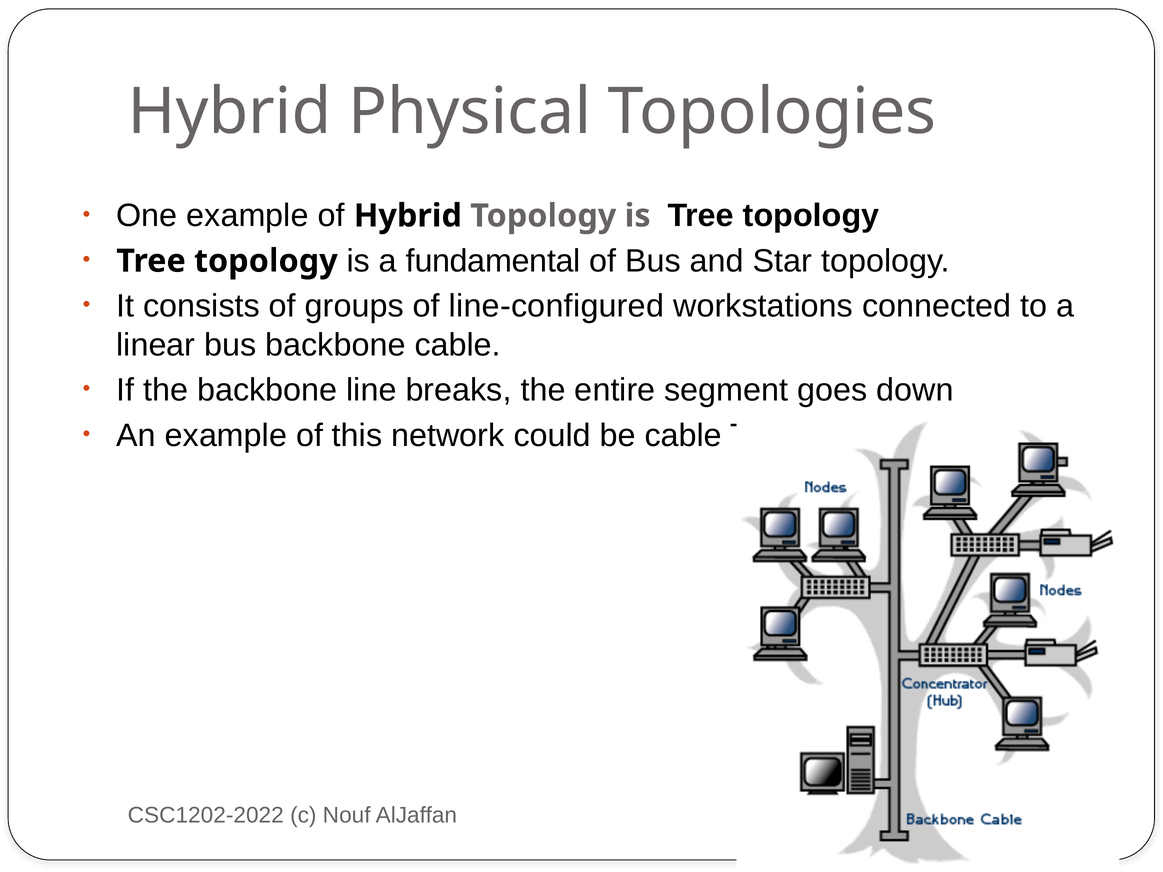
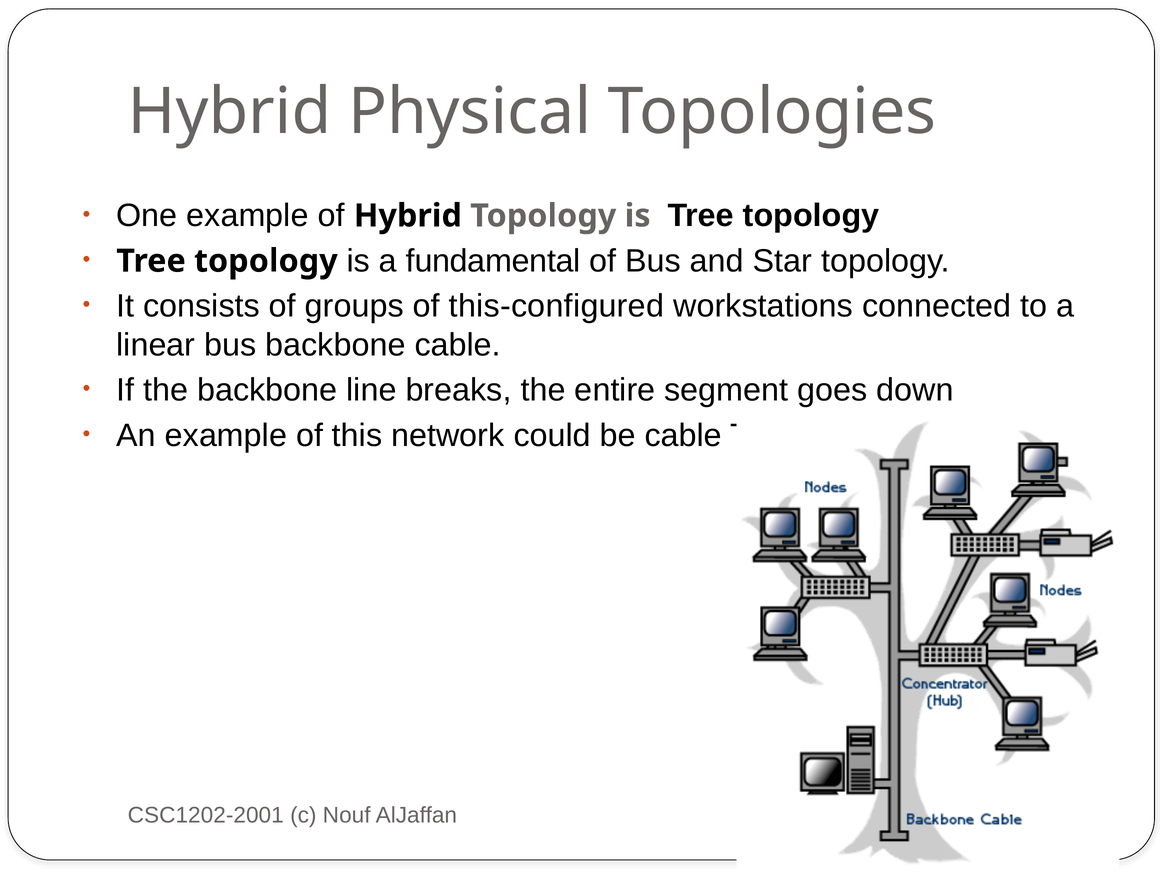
line-configured: line-configured -> this-configured
CSC1202-2022: CSC1202-2022 -> CSC1202-2001
